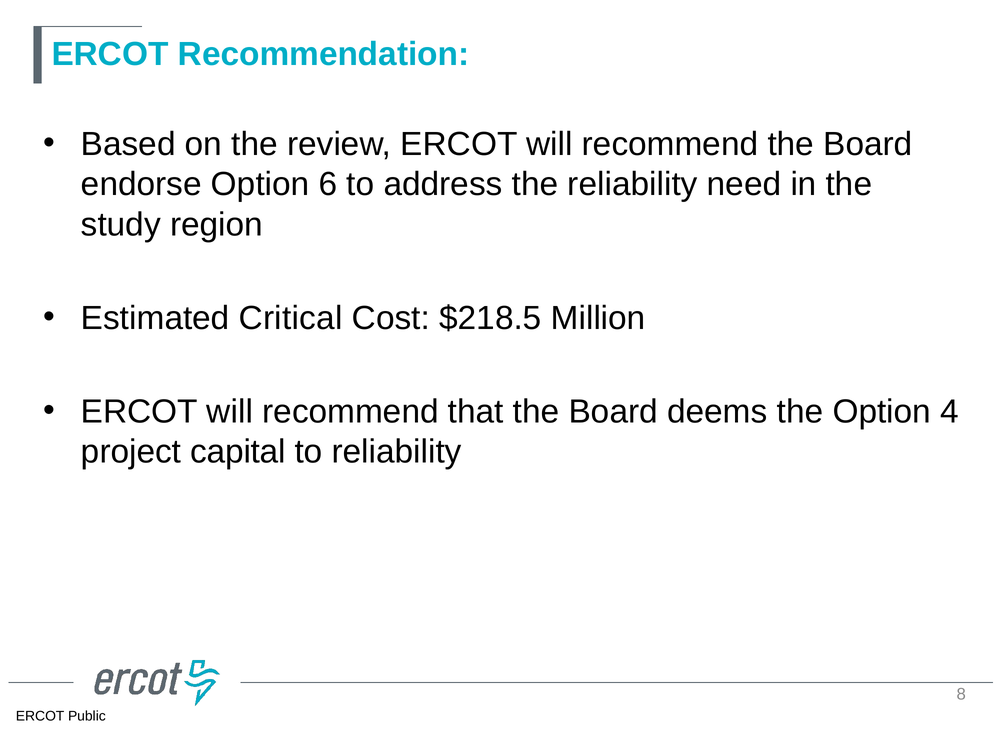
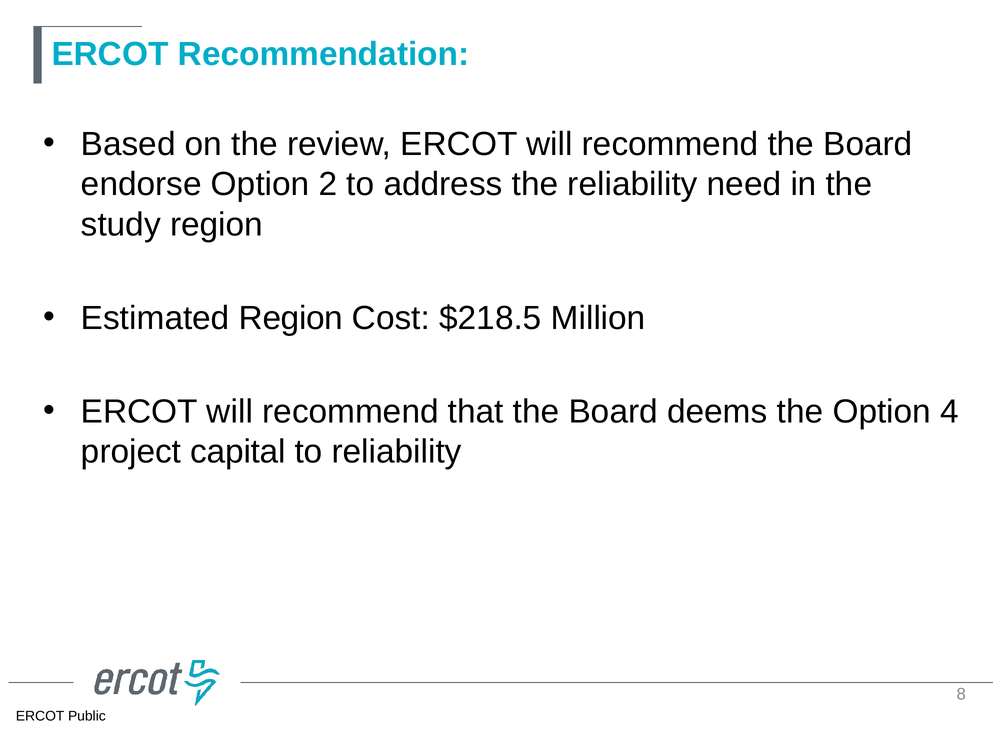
6: 6 -> 2
Estimated Critical: Critical -> Region
